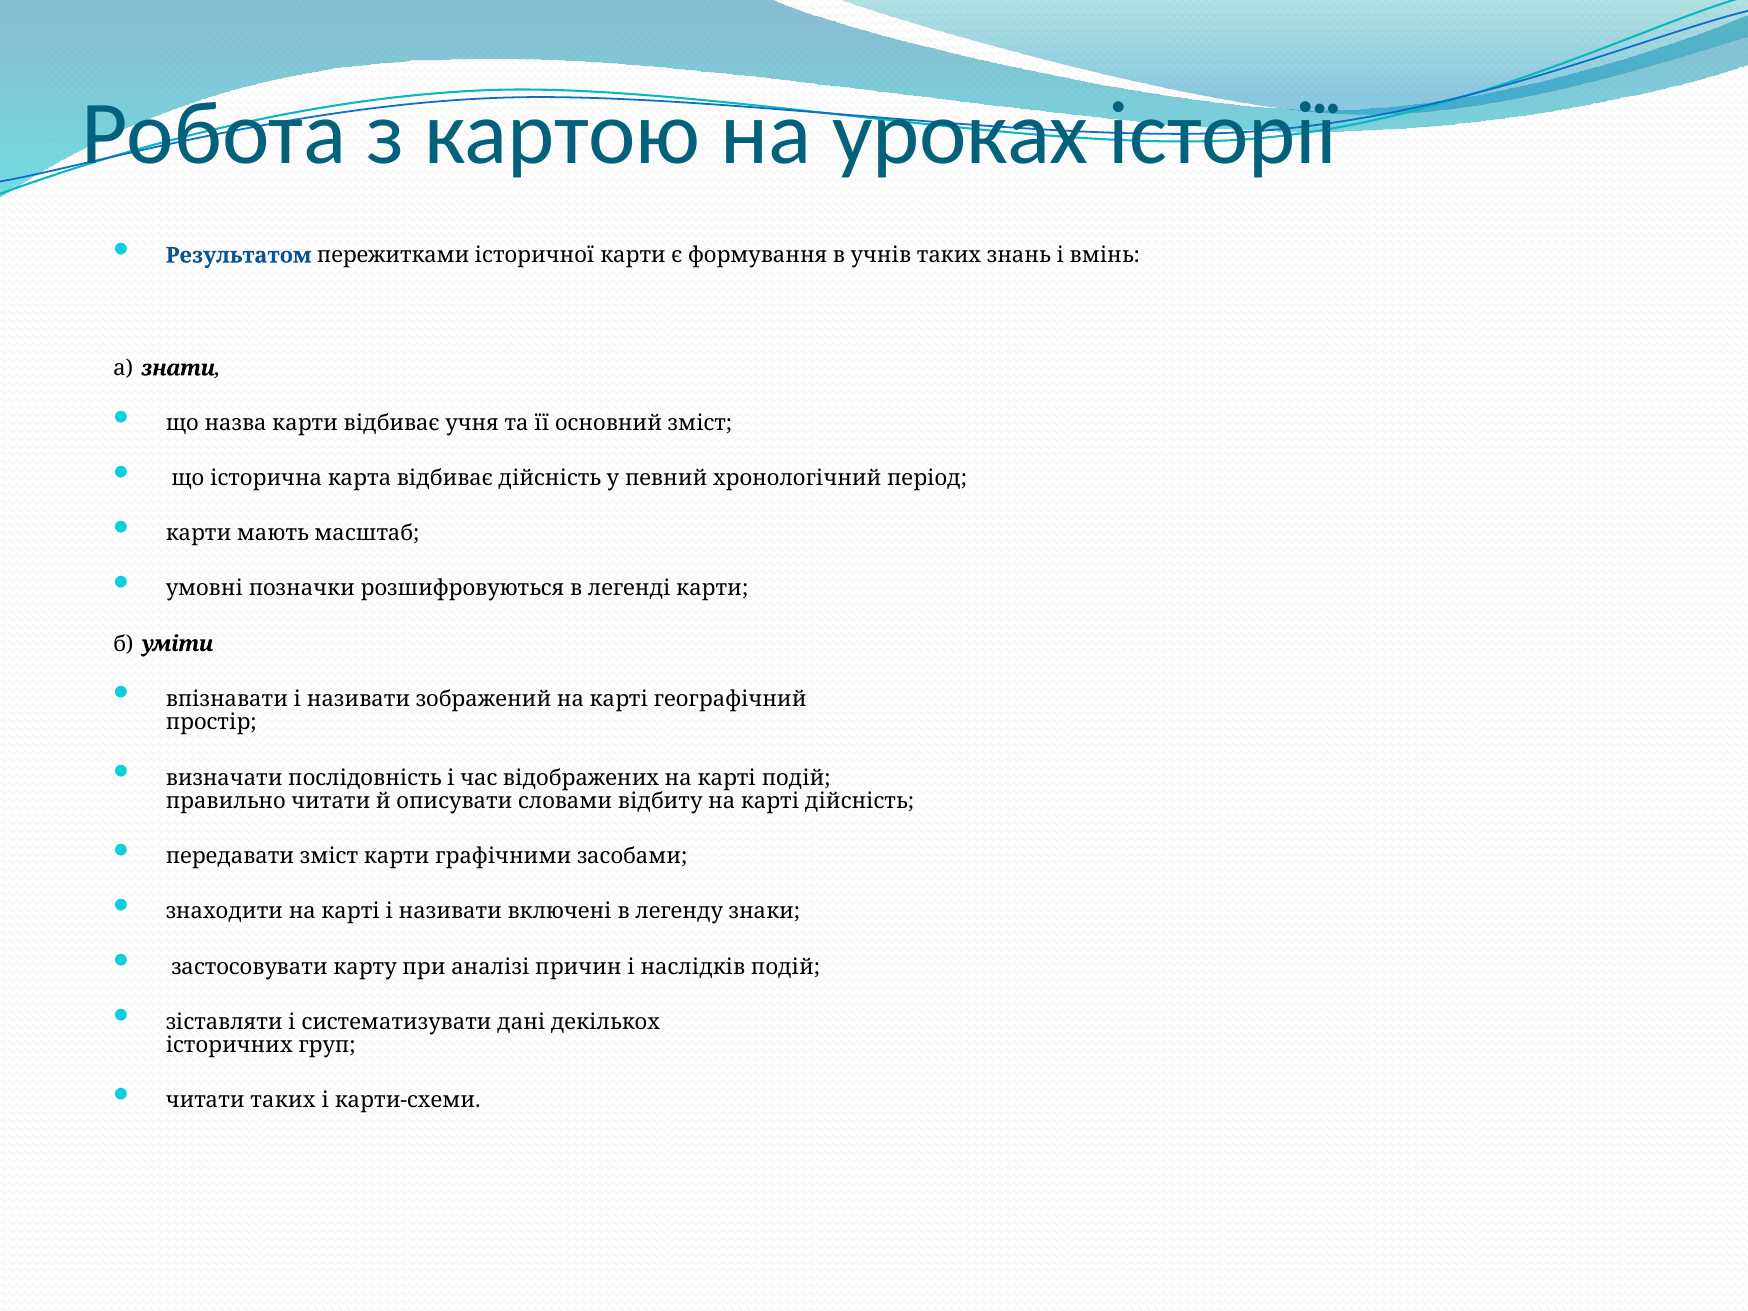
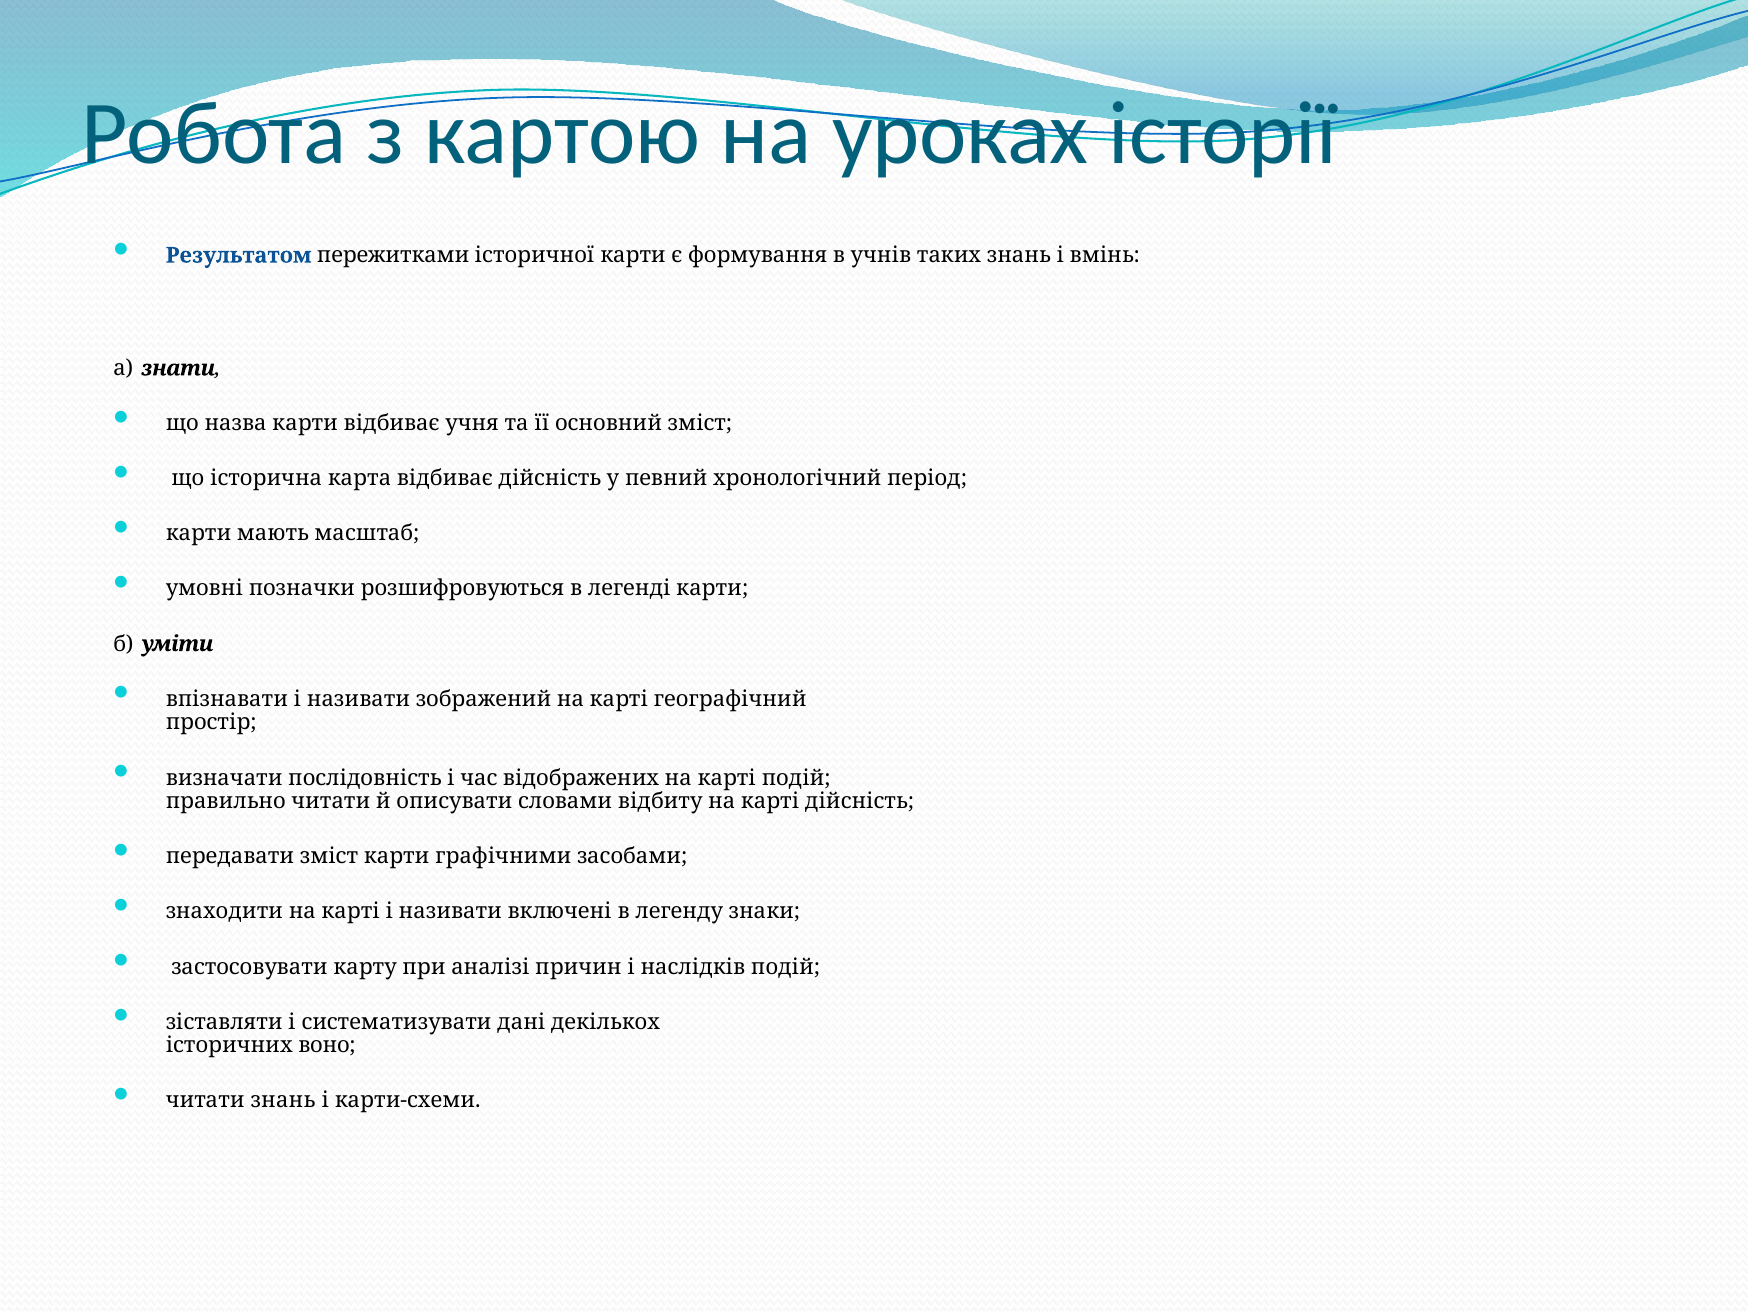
груп: груп -> воно
читати таких: таких -> знань
